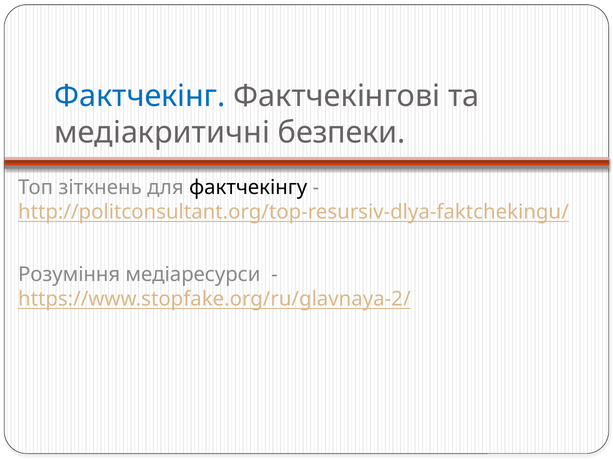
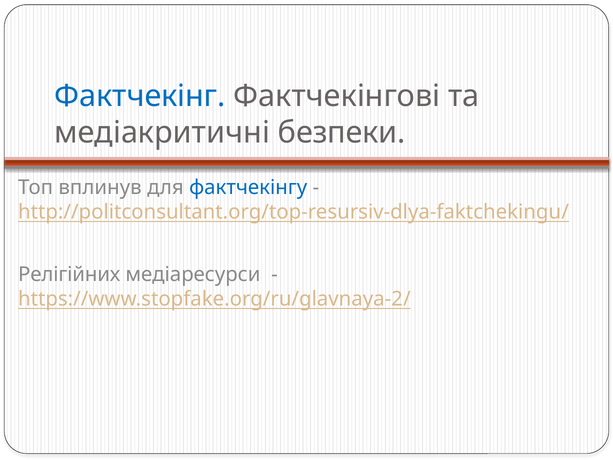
зіткнень: зіткнень -> вплинув
фактчекінгу colour: black -> blue
Розуміння: Розуміння -> Релігійних
